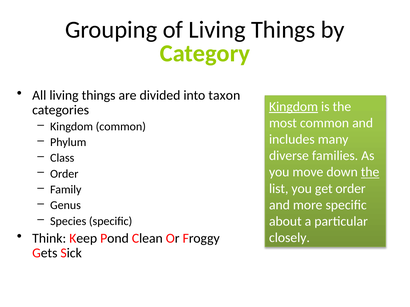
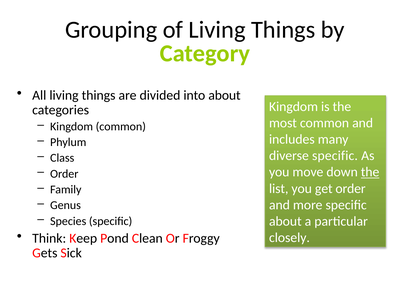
into taxon: taxon -> about
Kingdom at (294, 107) underline: present -> none
diverse families: families -> specific
